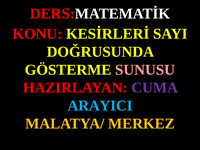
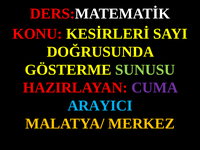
SUNUSU colour: pink -> light green
